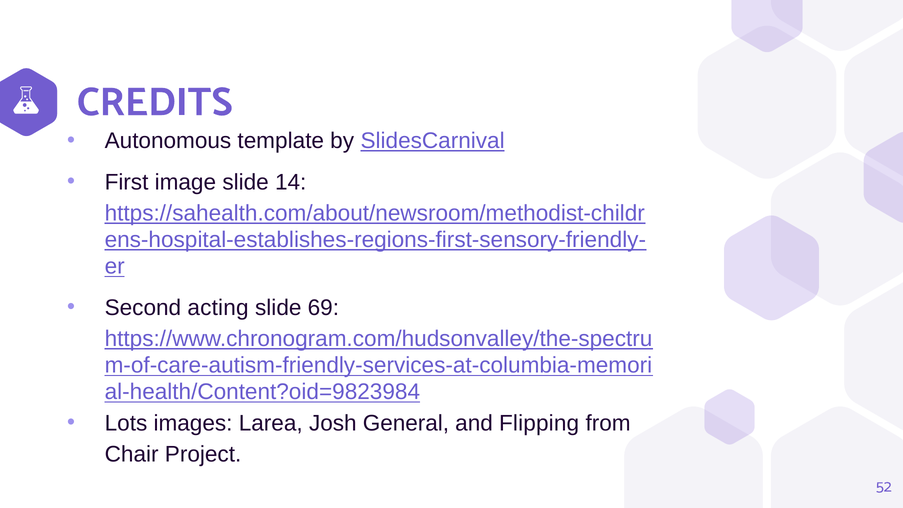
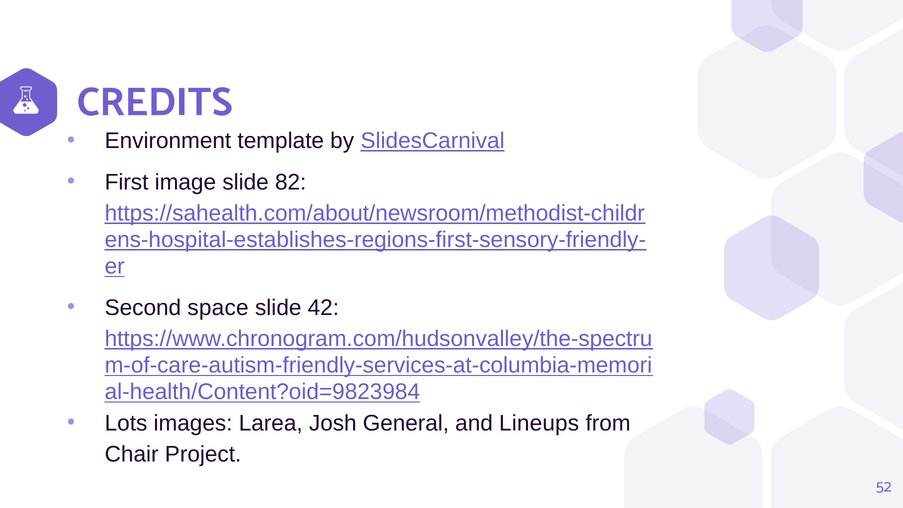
Autonomous: Autonomous -> Environment
14: 14 -> 82
acting: acting -> space
69: 69 -> 42
Flipping: Flipping -> Lineups
